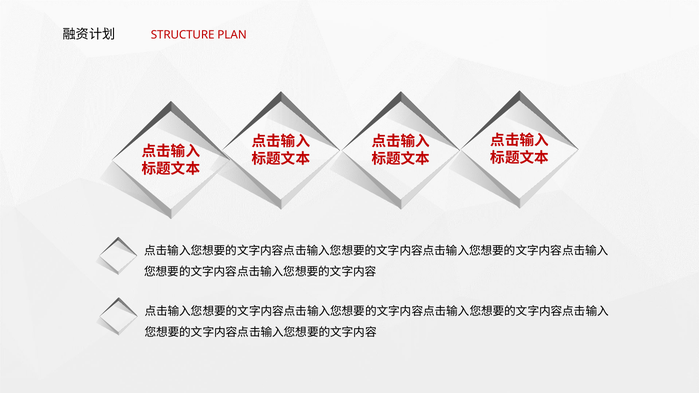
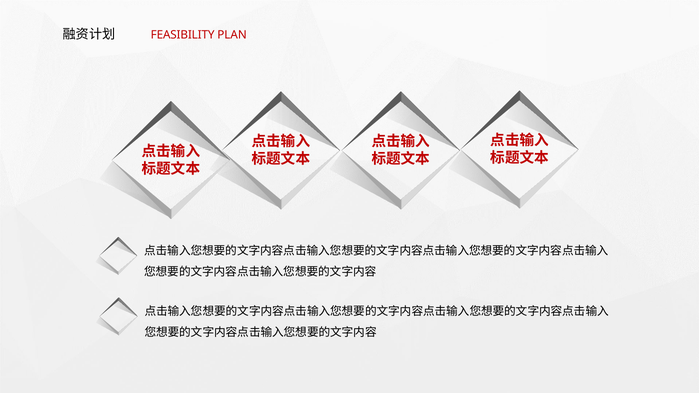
STRUCTURE: STRUCTURE -> FEASIBILITY
